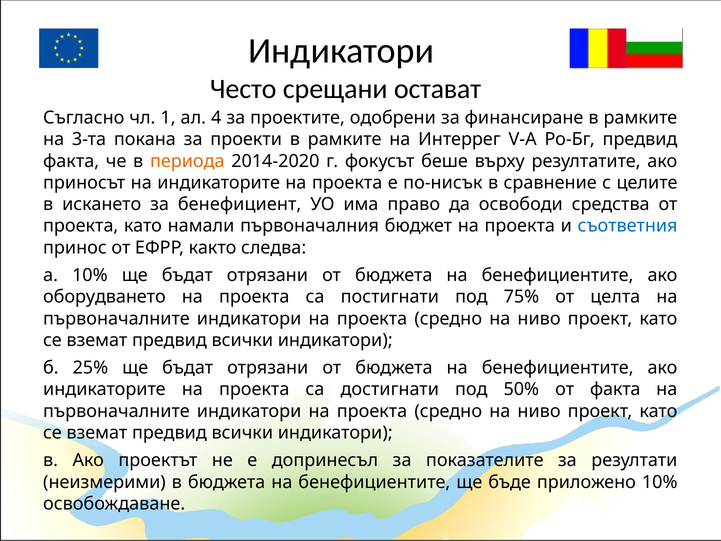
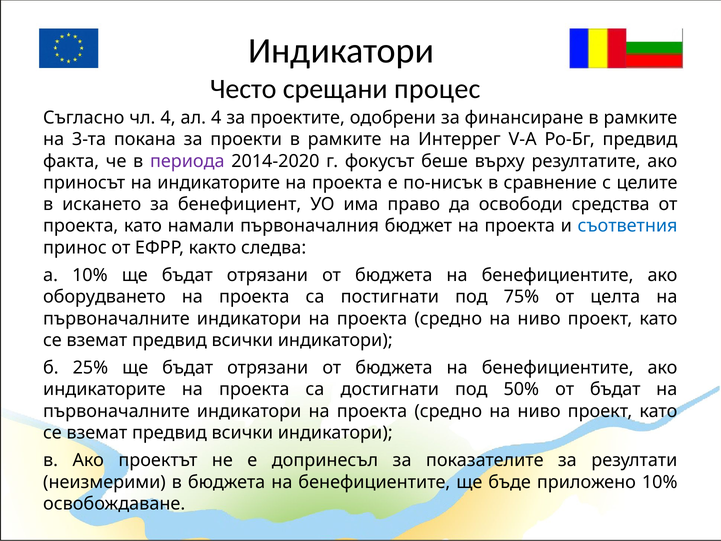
остават: остават -> процес
чл 1: 1 -> 4
периода colour: orange -> purple
от факта: факта -> бъдат
